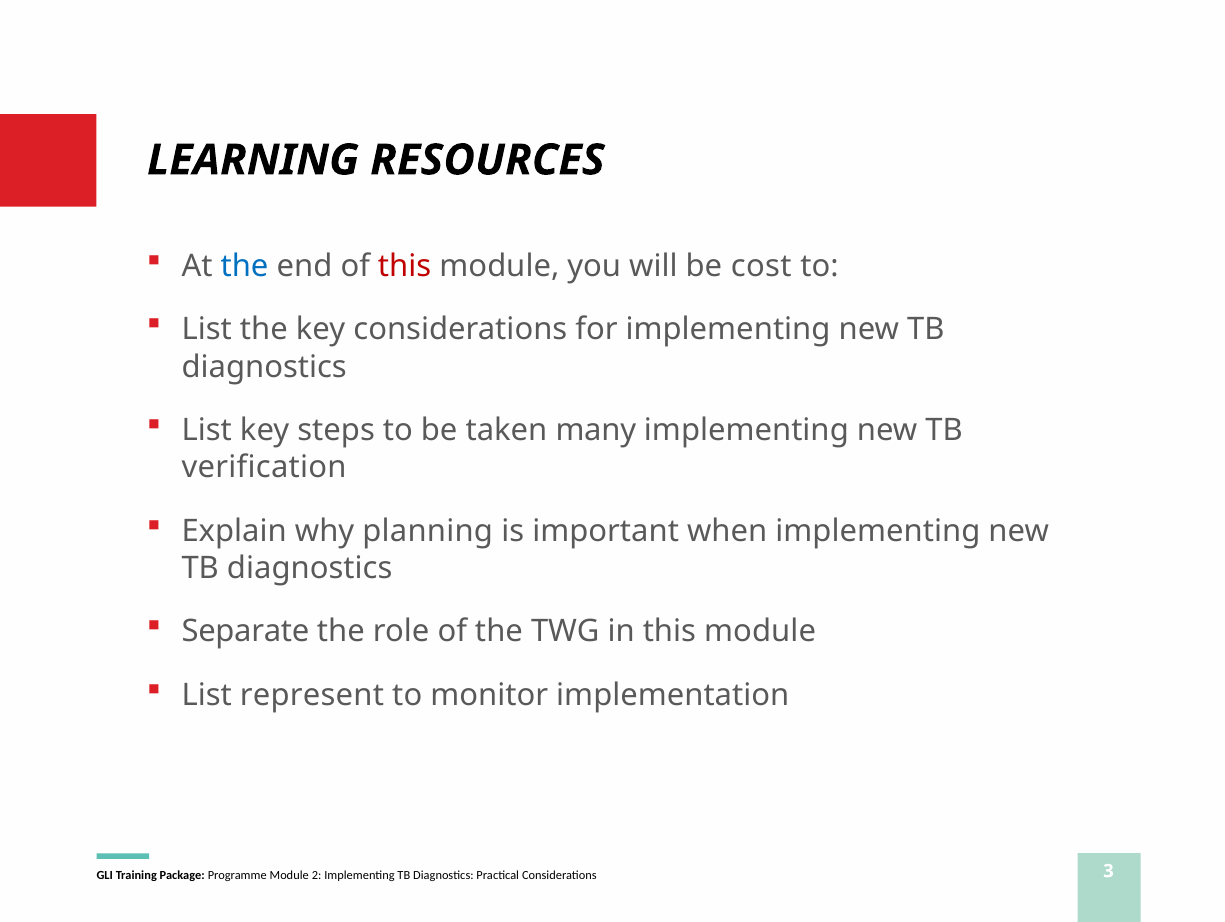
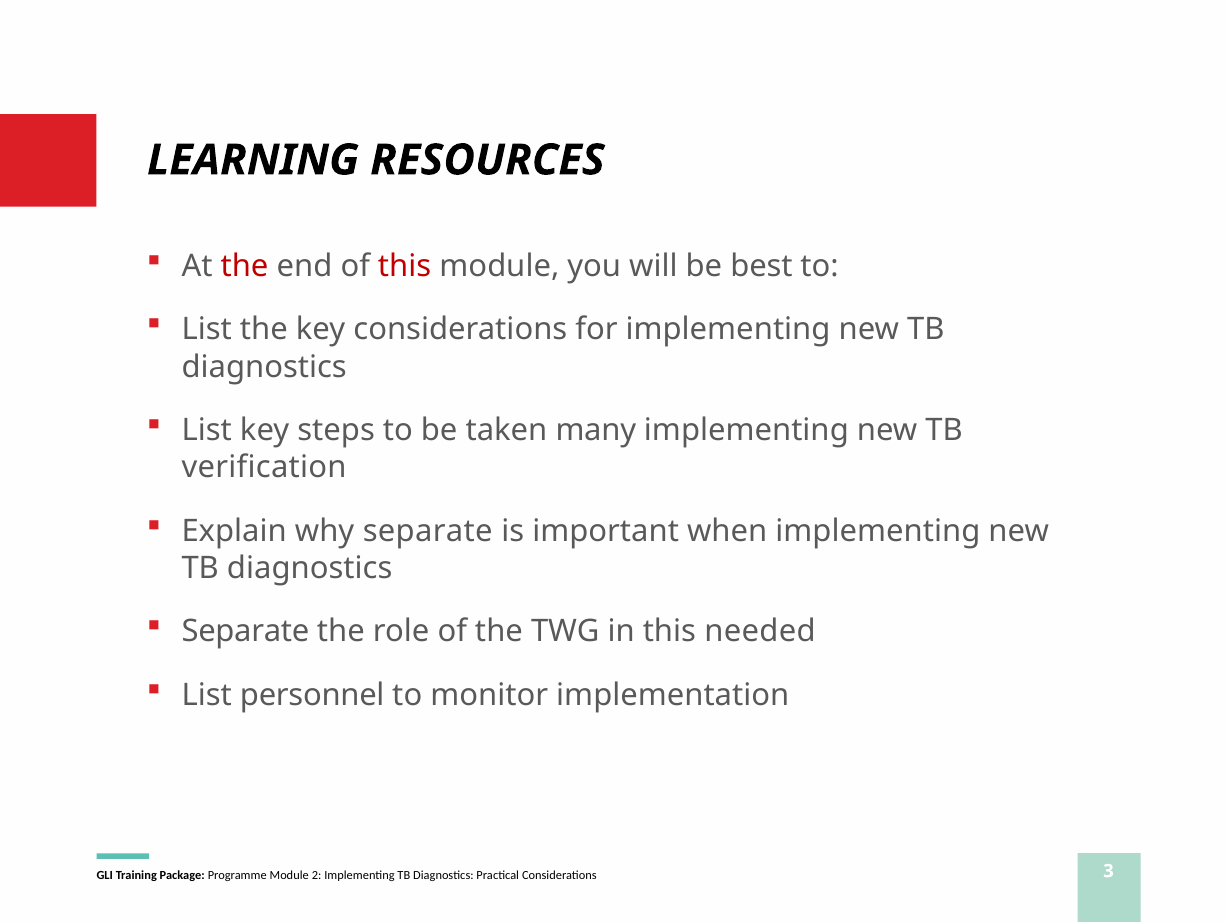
the at (245, 266) colour: blue -> red
cost: cost -> best
why planning: planning -> separate
in this module: module -> needed
represent: represent -> personnel
